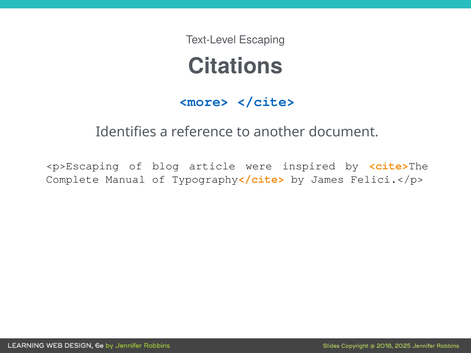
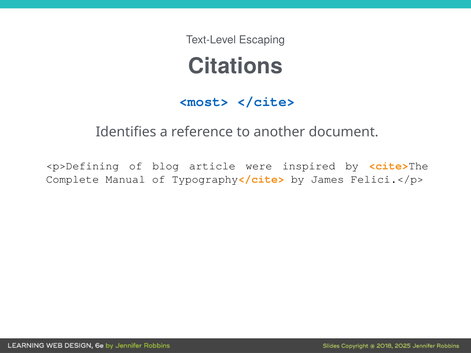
<more>: <more> -> <most>
<p>Escaping: <p>Escaping -> <p>Defining
